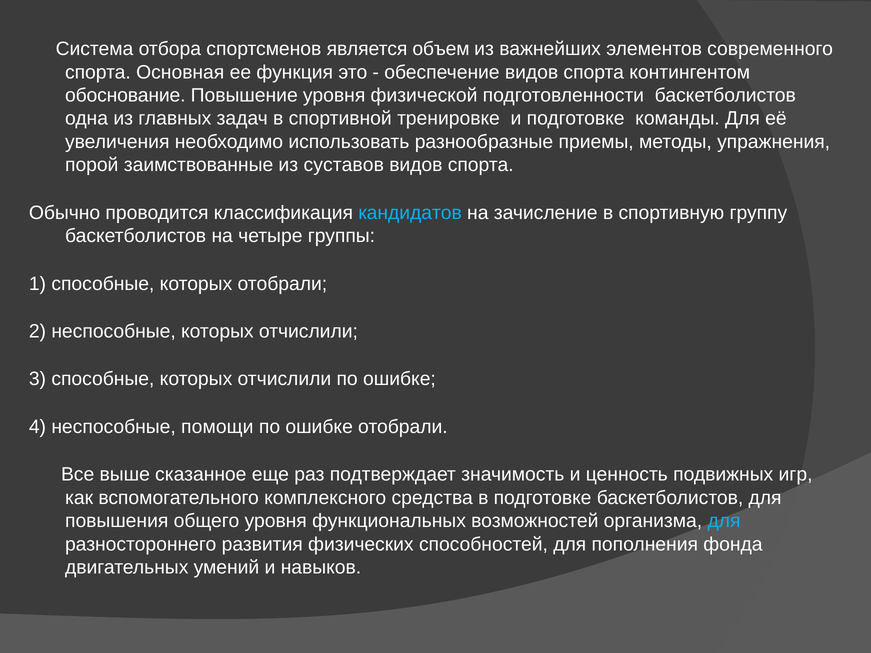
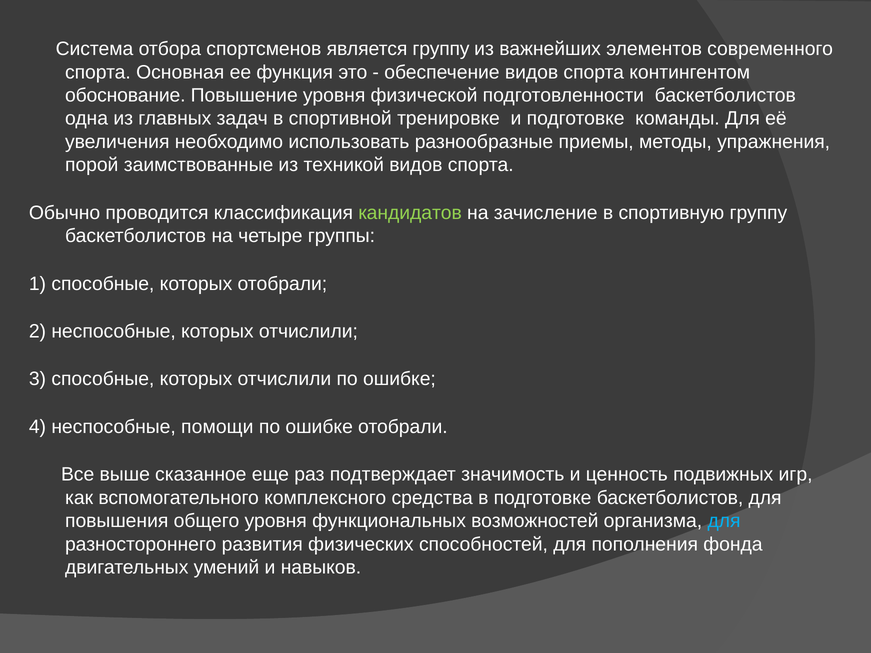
является объем: объем -> группу
суставов: суставов -> техникой
кандидатов colour: light blue -> light green
